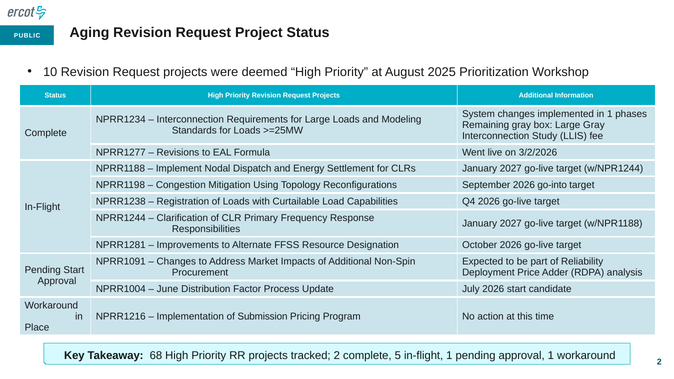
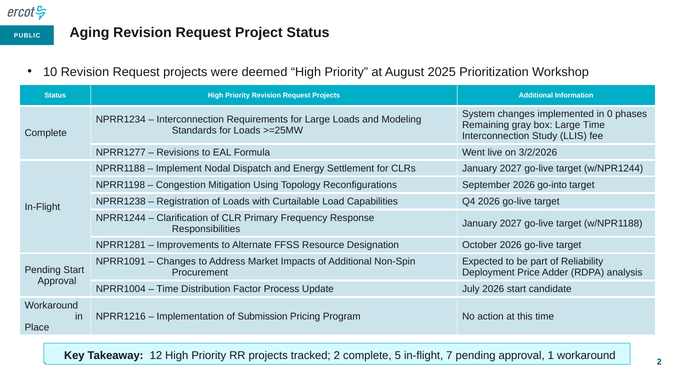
in 1: 1 -> 0
Large Gray: Gray -> Time
June at (168, 289): June -> Time
68: 68 -> 12
in-flight 1: 1 -> 7
